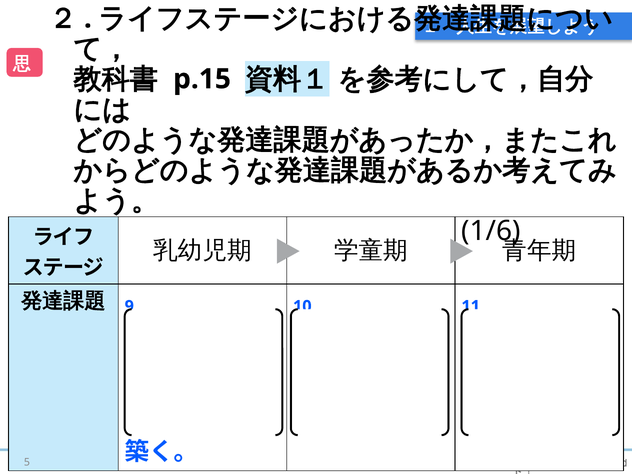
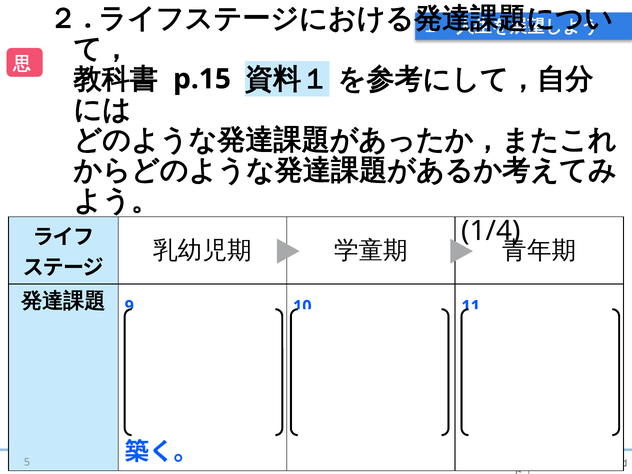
1/6: 1/6 -> 1/4
